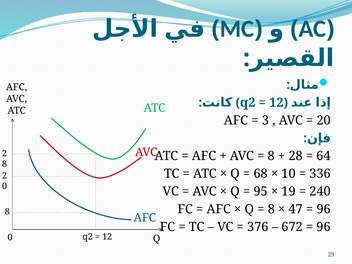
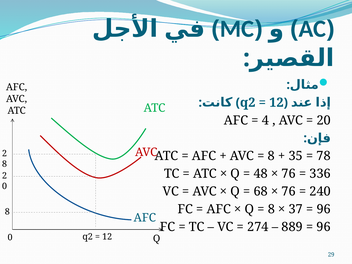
3: 3 -> 4
28: 28 -> 35
64: 64 -> 78
68: 68 -> 48
10 at (289, 174): 10 -> 76
95: 95 -> 68
19 at (289, 191): 19 -> 76
47: 47 -> 37
376: 376 -> 274
672: 672 -> 889
